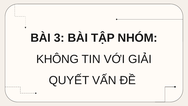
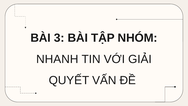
KHÔNG: KHÔNG -> NHANH
